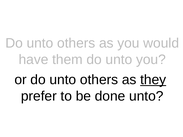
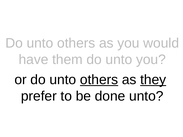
others at (99, 80) underline: none -> present
